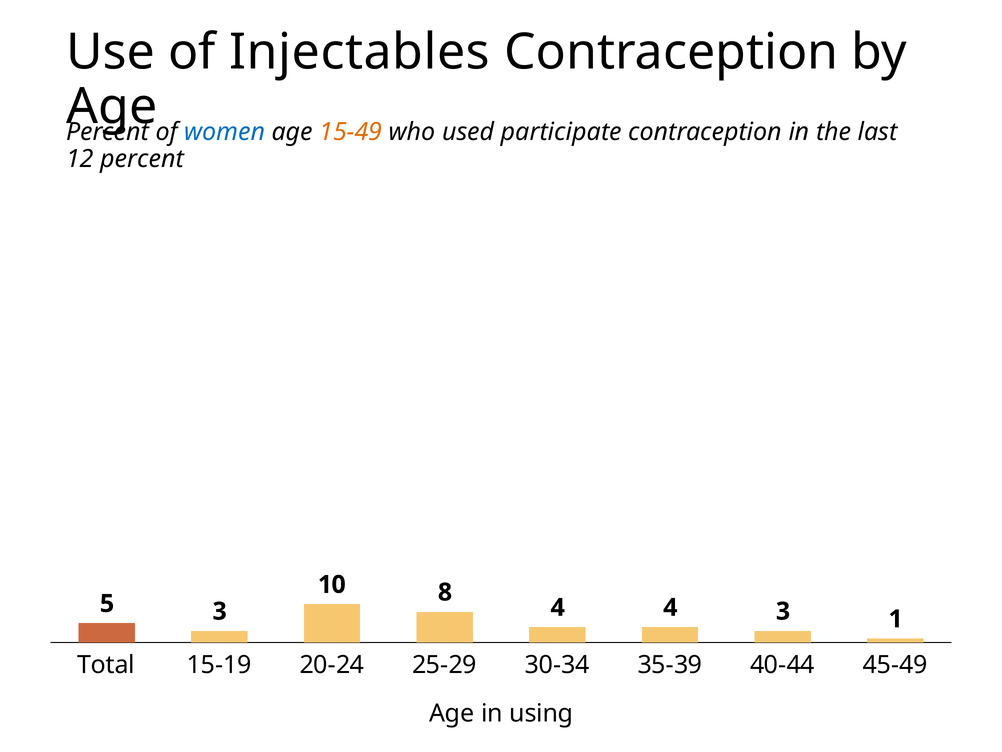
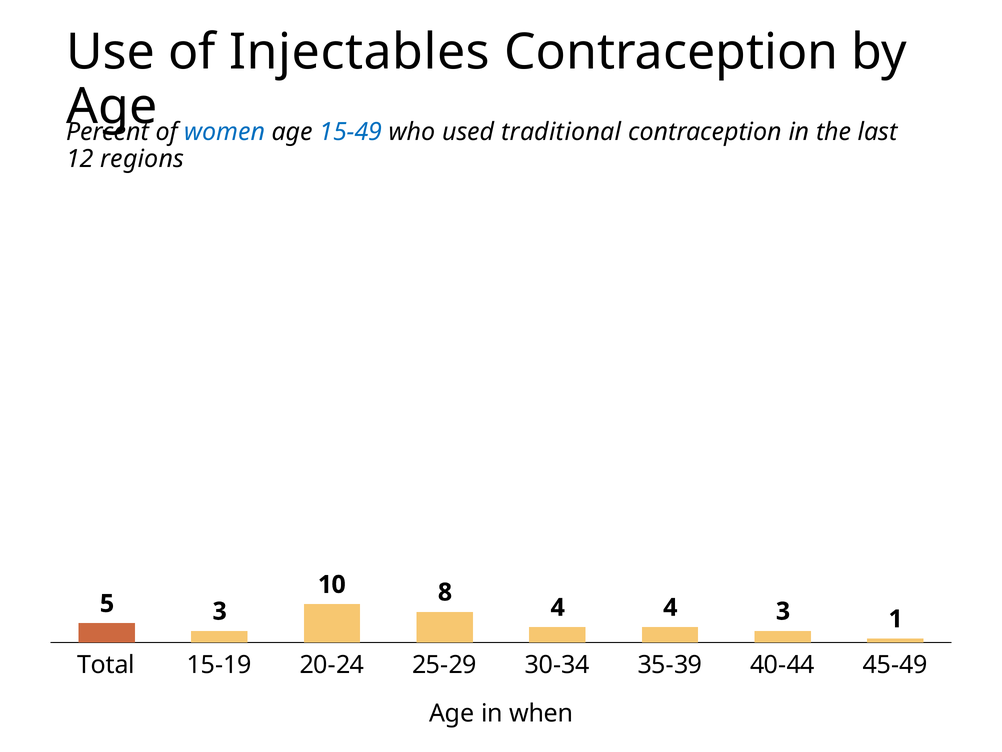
15-49 colour: orange -> blue
participate: participate -> traditional
12 percent: percent -> regions
using: using -> when
